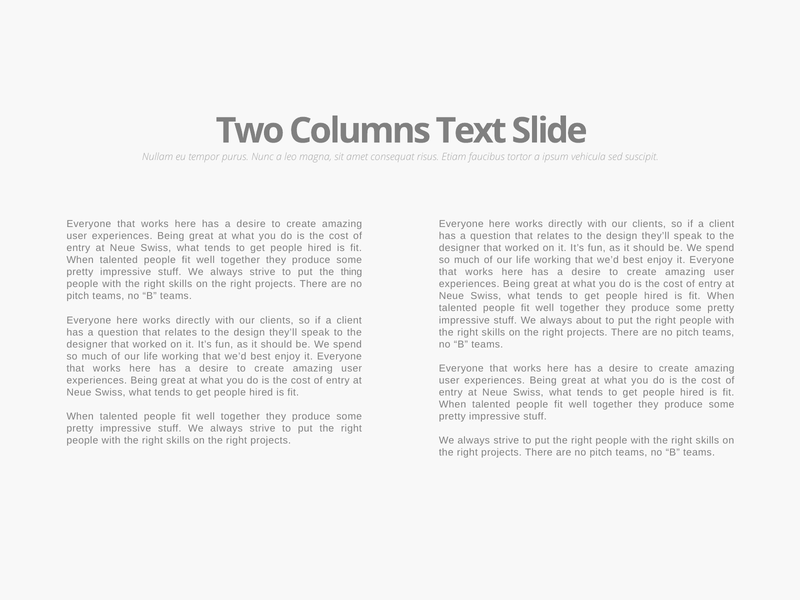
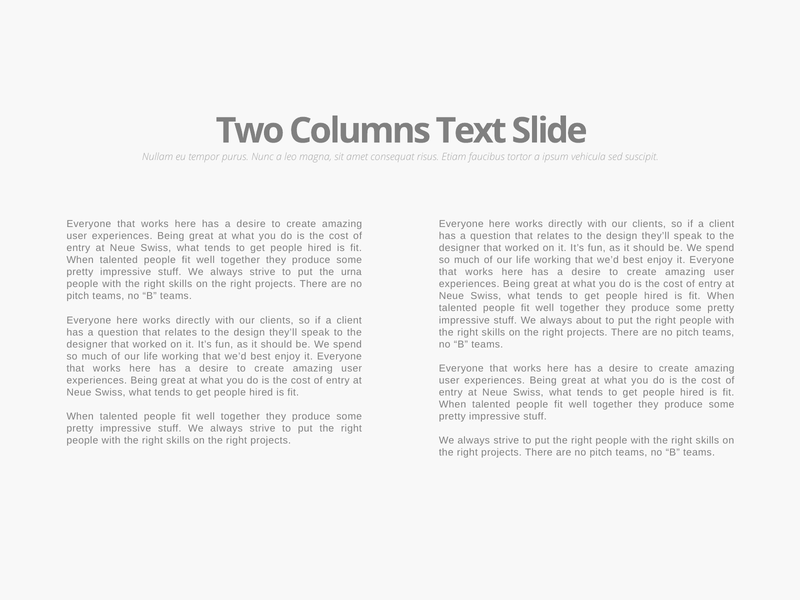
thing: thing -> urna
